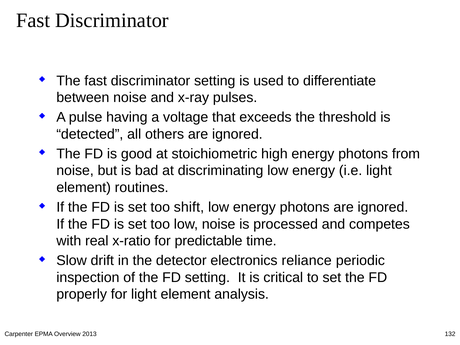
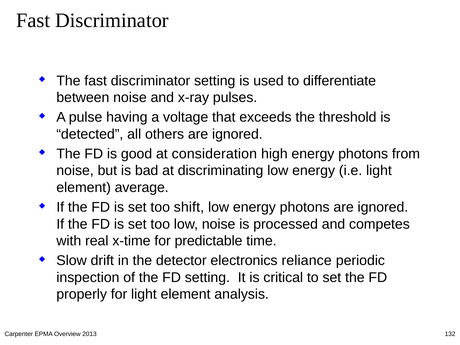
stoichiometric: stoichiometric -> consideration
routines: routines -> average
x-ratio: x-ratio -> x-time
